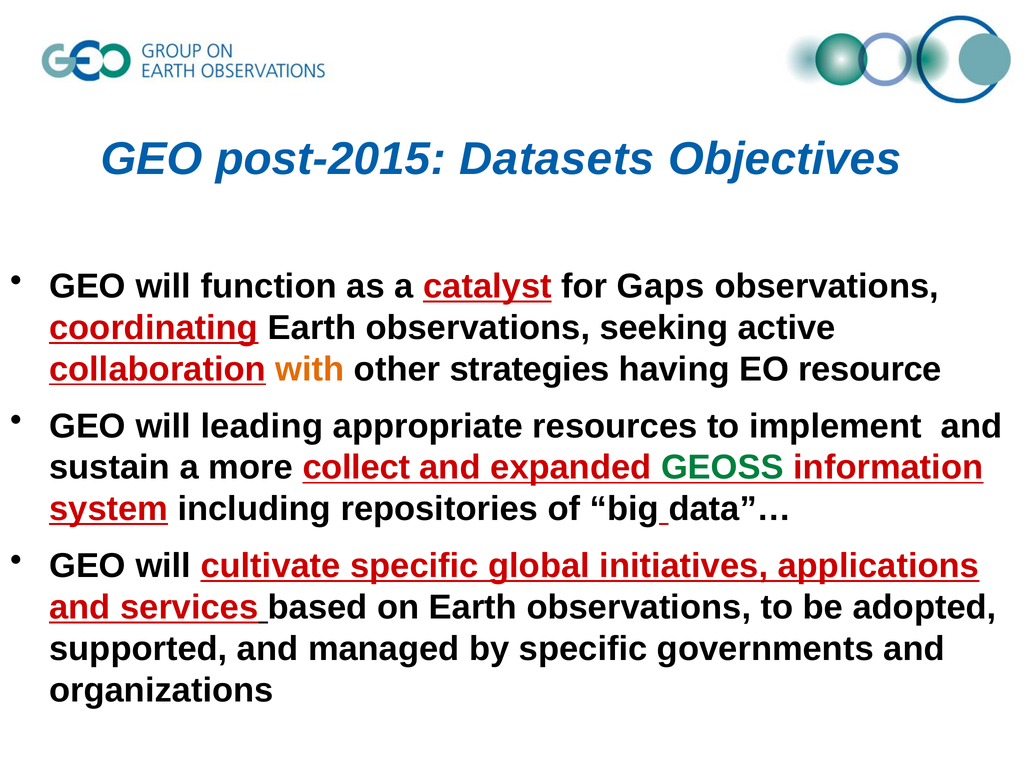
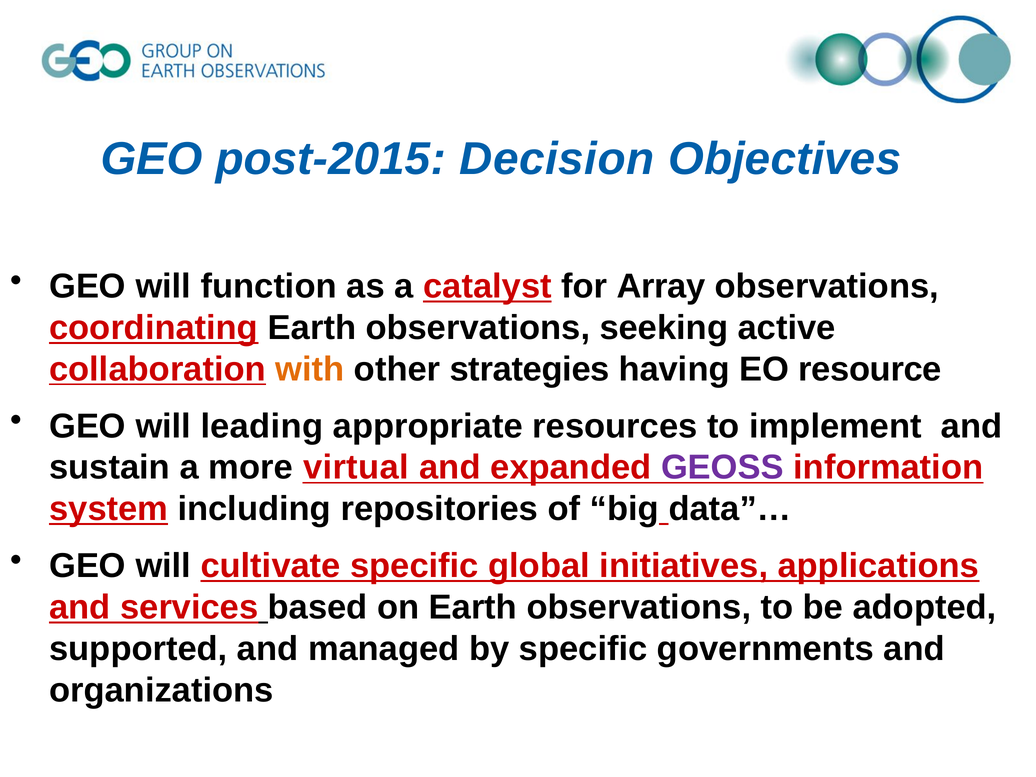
Datasets: Datasets -> Decision
Gaps: Gaps -> Array
collect: collect -> virtual
GEOSS colour: green -> purple
